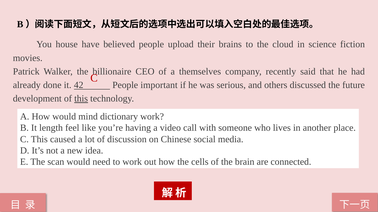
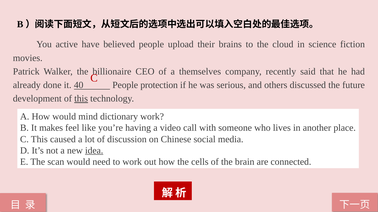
house: house -> active
42: 42 -> 40
important: important -> protection
length: length -> makes
idea underline: none -> present
